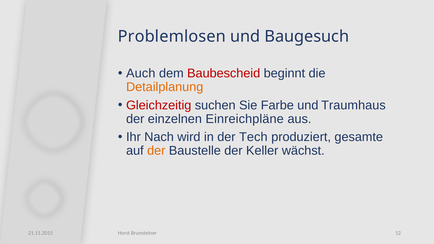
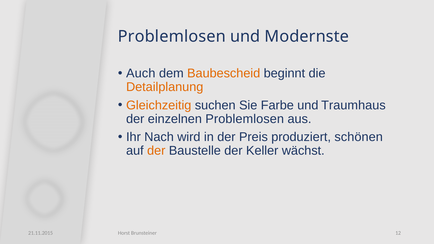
Baugesuch: Baugesuch -> Modernste
Baubescheid colour: red -> orange
Gleichzeitig colour: red -> orange
einzelnen Einreichpläne: Einreichpläne -> Problemlosen
Tech: Tech -> Preis
gesamte: gesamte -> schönen
